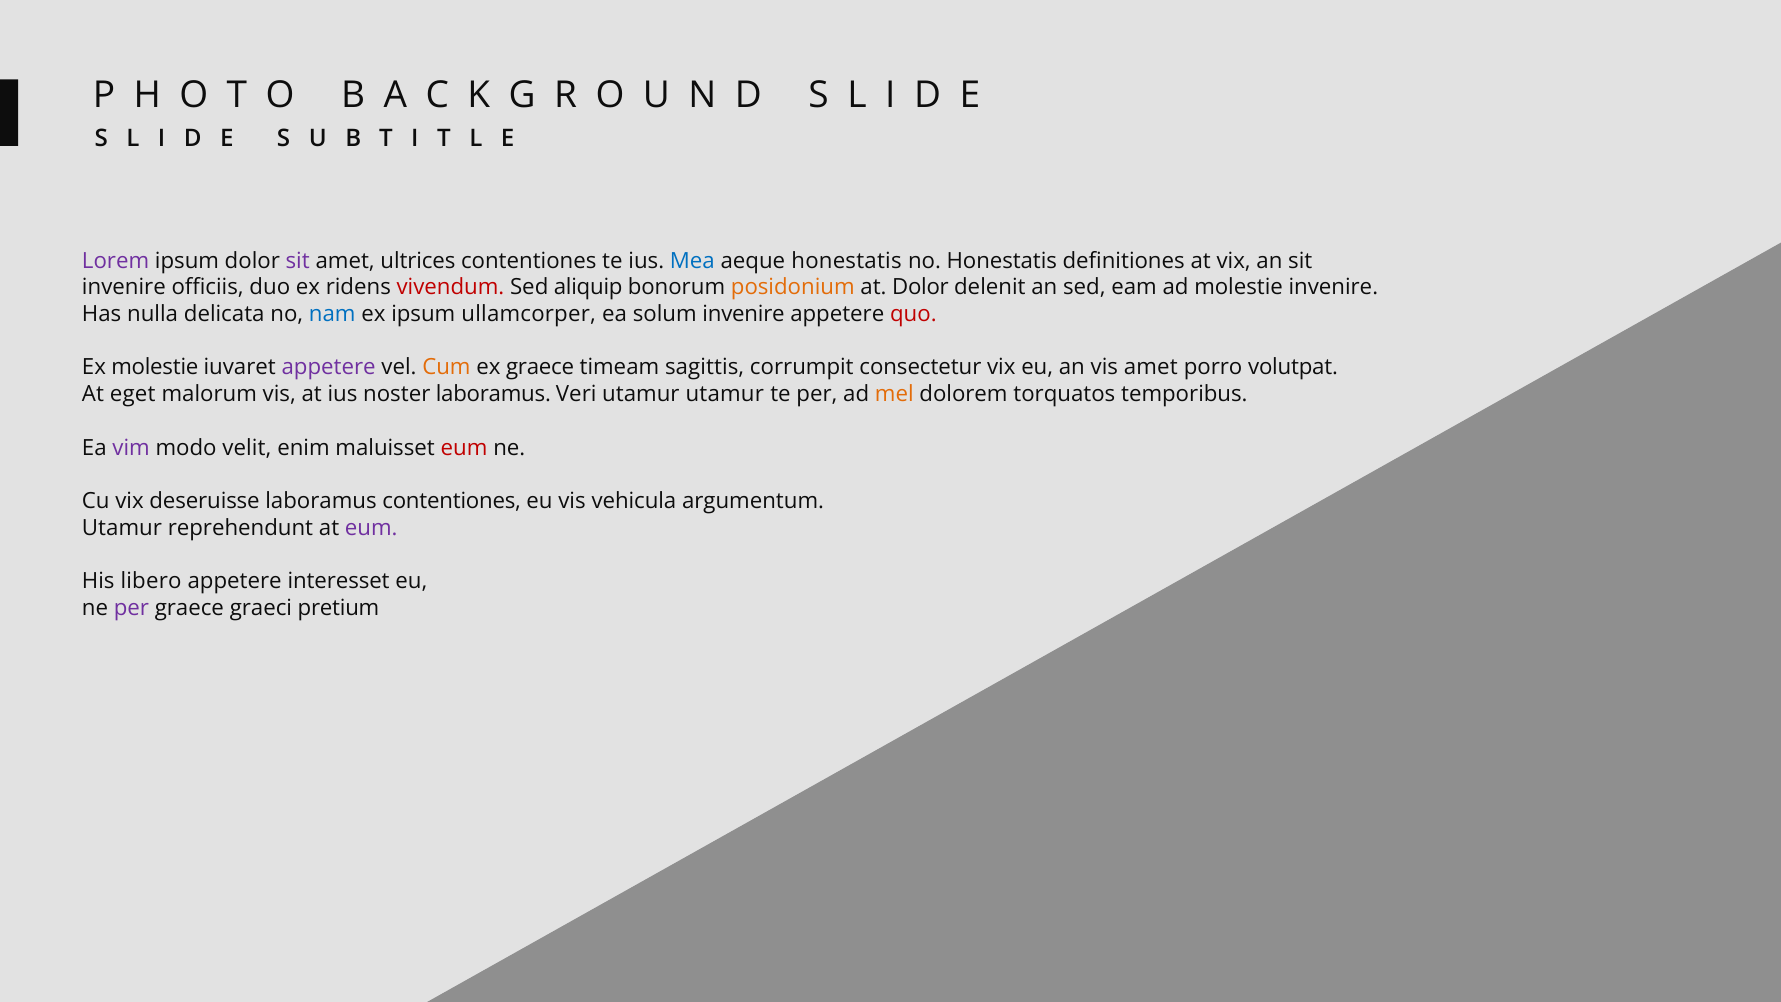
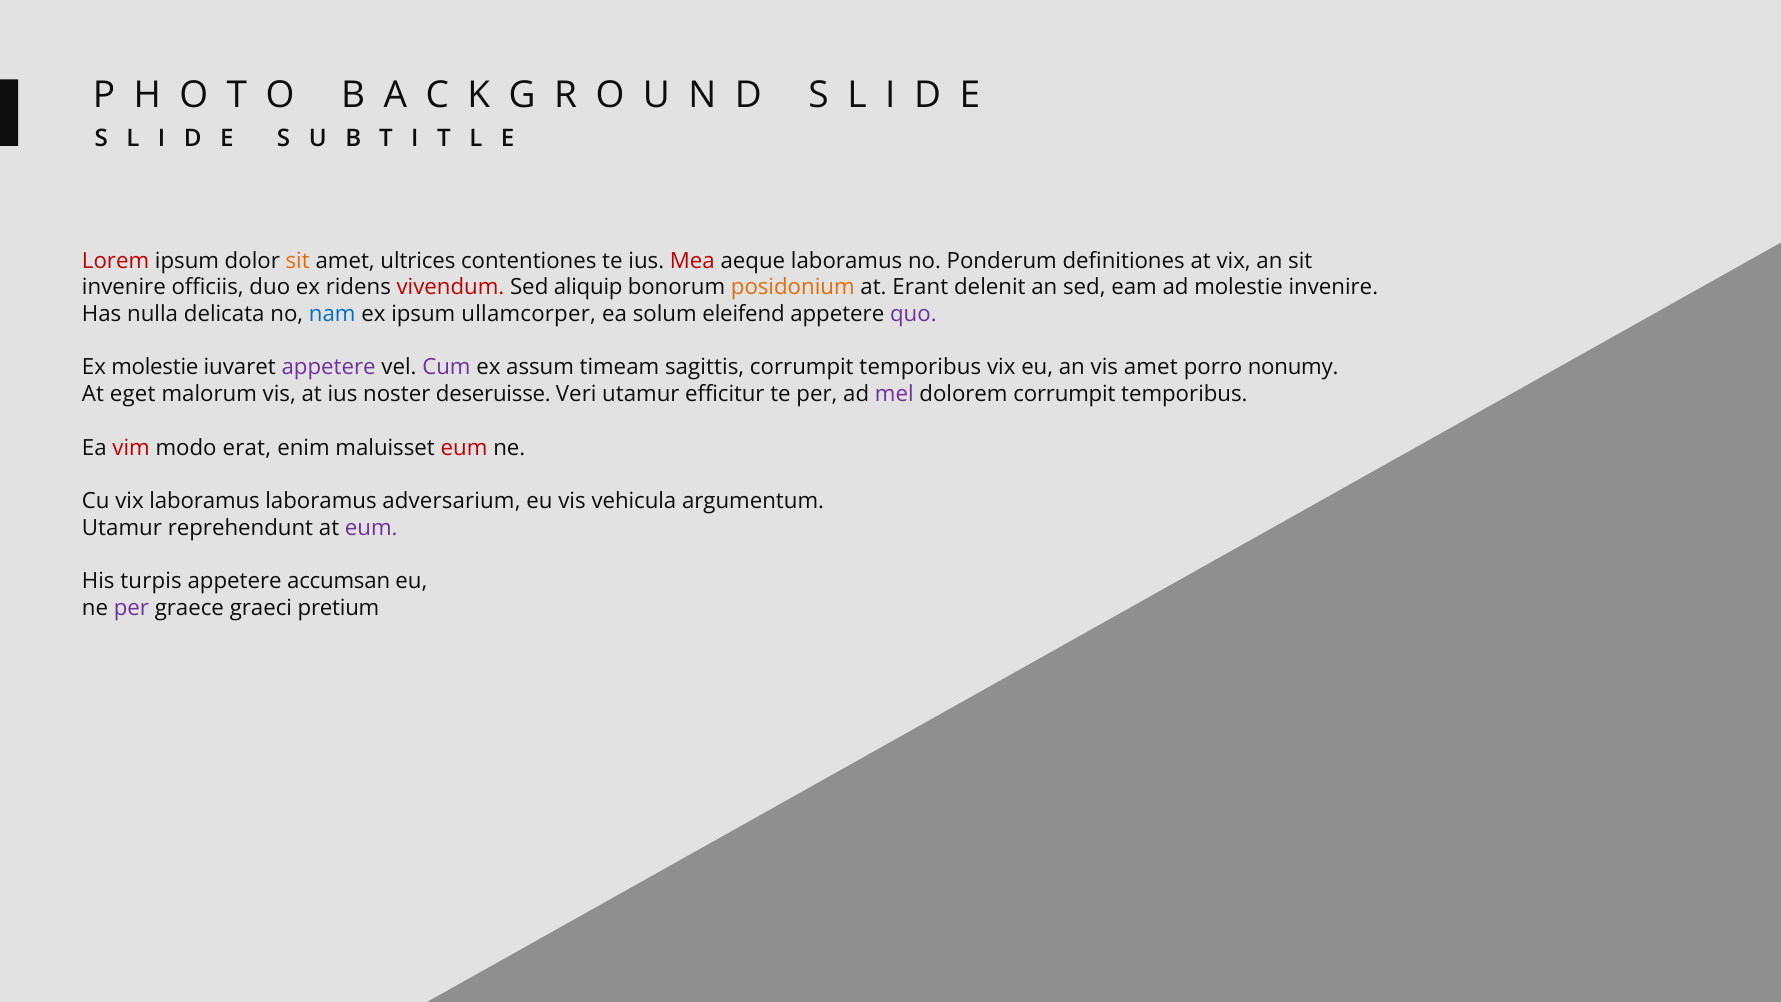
Lorem colour: purple -> red
sit at (298, 261) colour: purple -> orange
Mea colour: blue -> red
aeque honestatis: honestatis -> laboramus
no Honestatis: Honestatis -> Ponderum
at Dolor: Dolor -> Erant
solum invenire: invenire -> eleifend
quo colour: red -> purple
Cum colour: orange -> purple
ex graece: graece -> assum
consectetur at (920, 368): consectetur -> temporibus
volutpat: volutpat -> nonumy
noster laboramus: laboramus -> deseruisse
utamur utamur: utamur -> efficitur
mel colour: orange -> purple
dolorem torquatos: torquatos -> corrumpit
vim colour: purple -> red
velit: velit -> erat
vix deseruisse: deseruisse -> laboramus
laboramus contentiones: contentiones -> adversarium
libero: libero -> turpis
interesset: interesset -> accumsan
